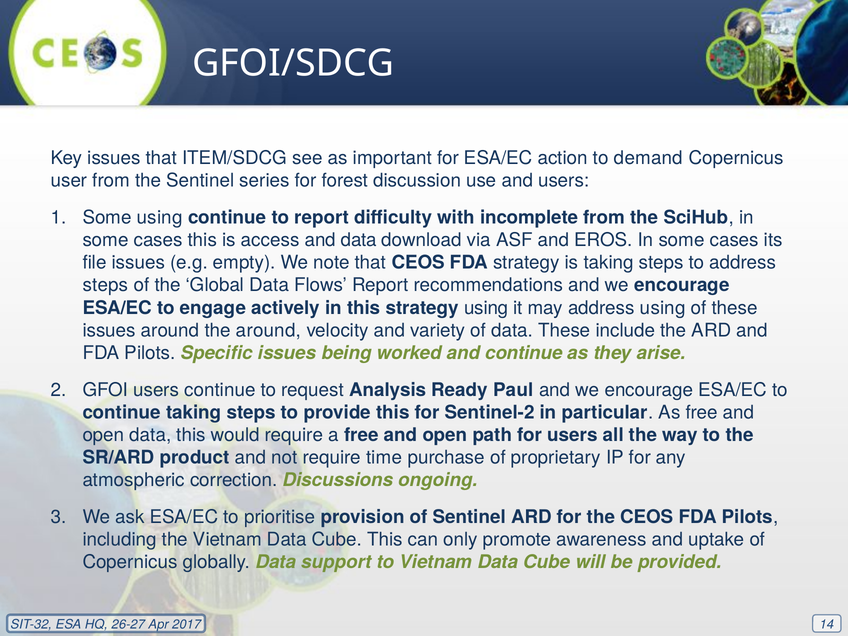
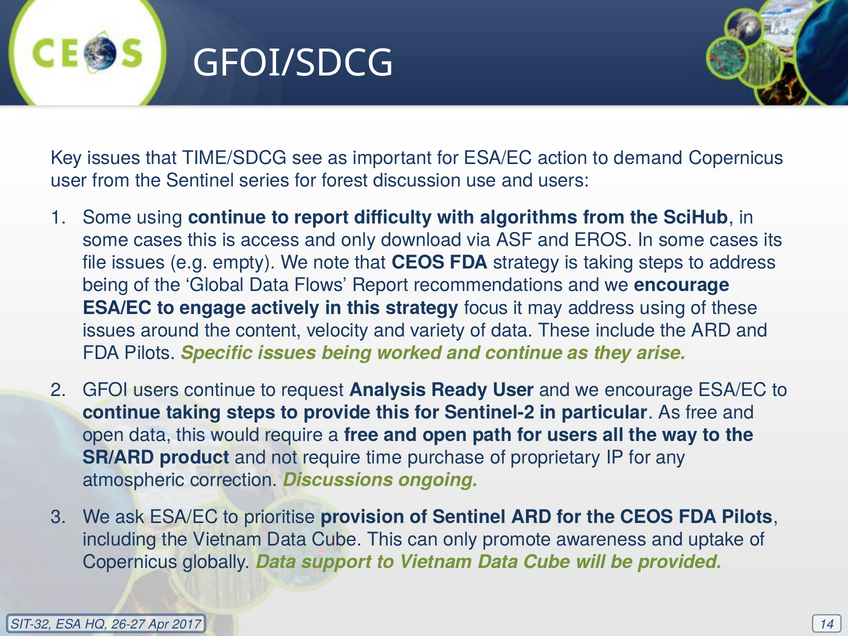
ITEM/SDCG: ITEM/SDCG -> TIME/SDCG
incomplete: incomplete -> algorithms
and data: data -> only
steps at (105, 285): steps -> being
strategy using: using -> focus
the around: around -> content
Ready Paul: Paul -> User
